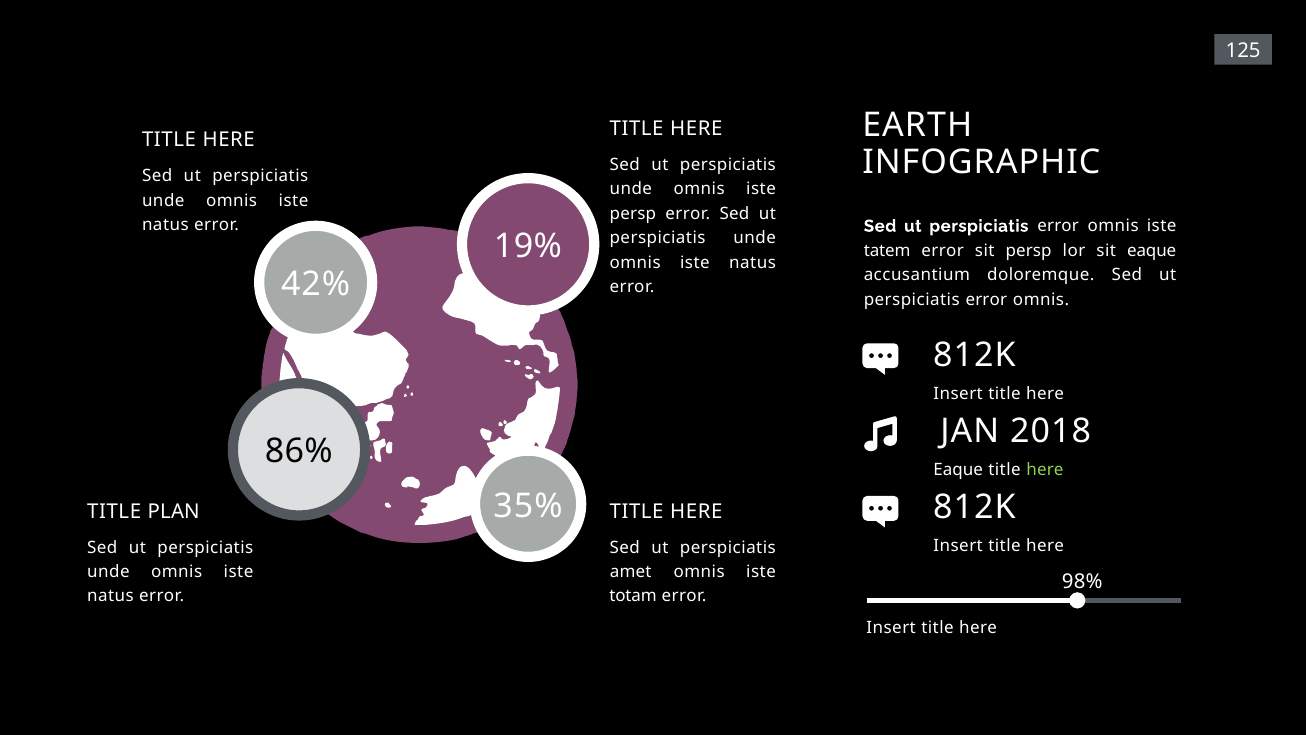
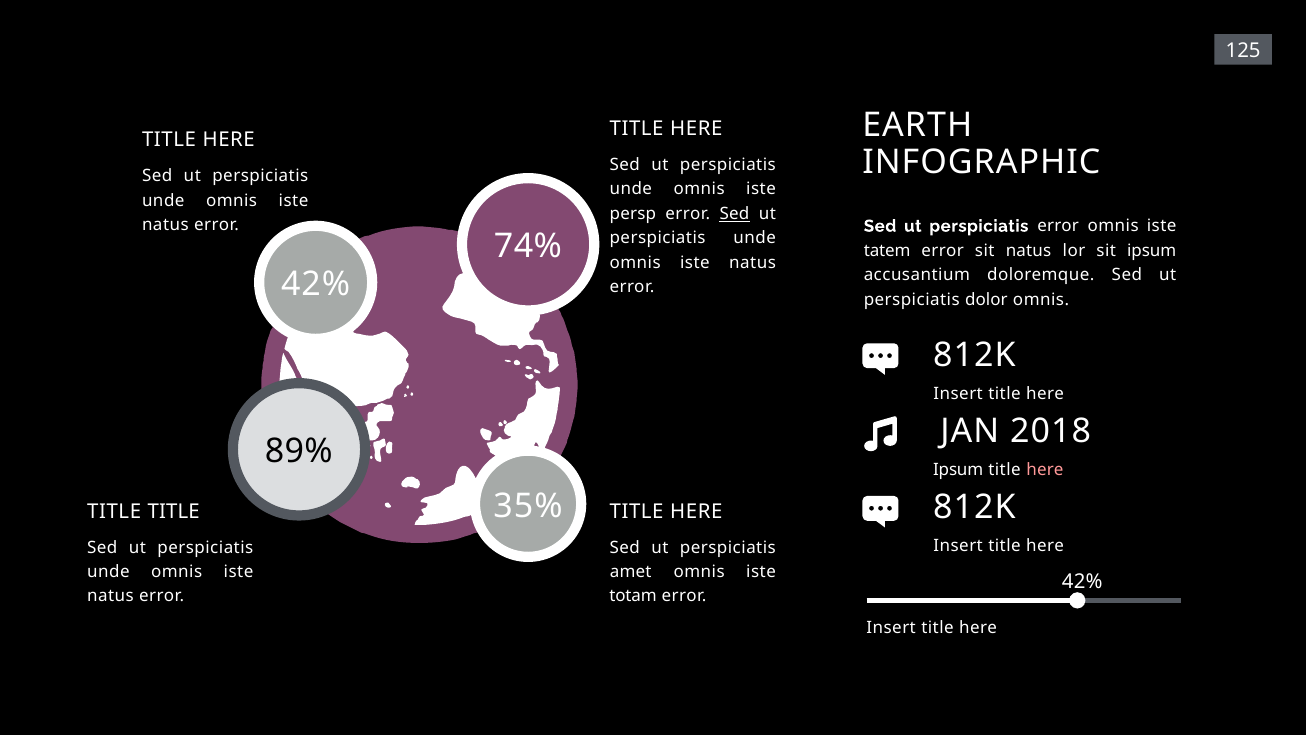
Sed at (734, 214) underline: none -> present
19%: 19% -> 74%
sit persp: persp -> natus
sit eaque: eaque -> ipsum
error at (986, 299): error -> dolor
86%: 86% -> 89%
Eaque at (958, 470): Eaque -> Ipsum
here at (1045, 470) colour: light green -> pink
TITLE PLAN: PLAN -> TITLE
98% at (1082, 581): 98% -> 42%
